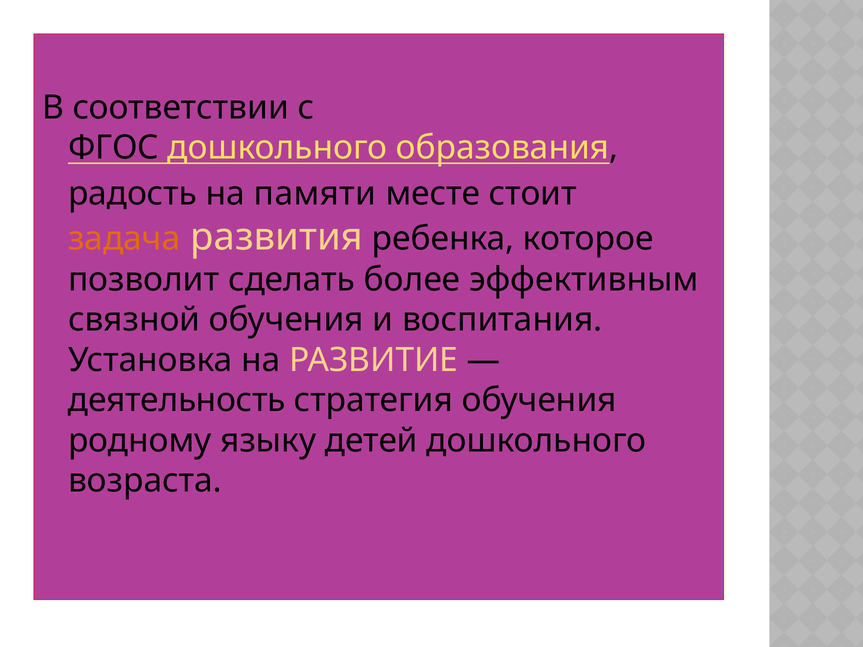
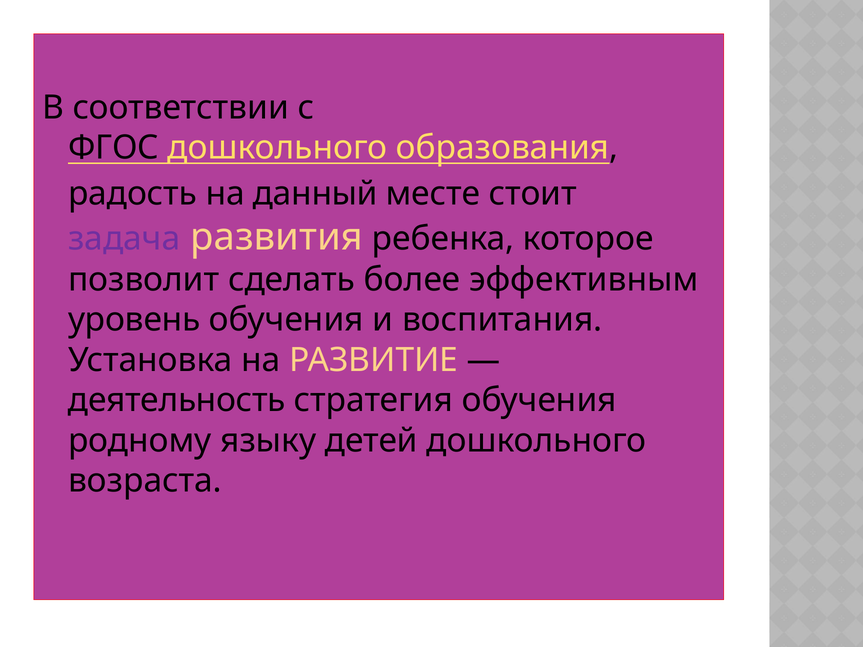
памяти: памяти -> данный
задача colour: orange -> purple
связной: связной -> уровень
